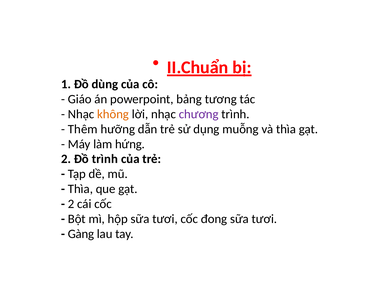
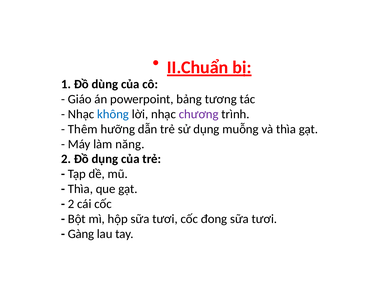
không colour: orange -> blue
hứng: hứng -> năng
Đồ trình: trình -> dụng
